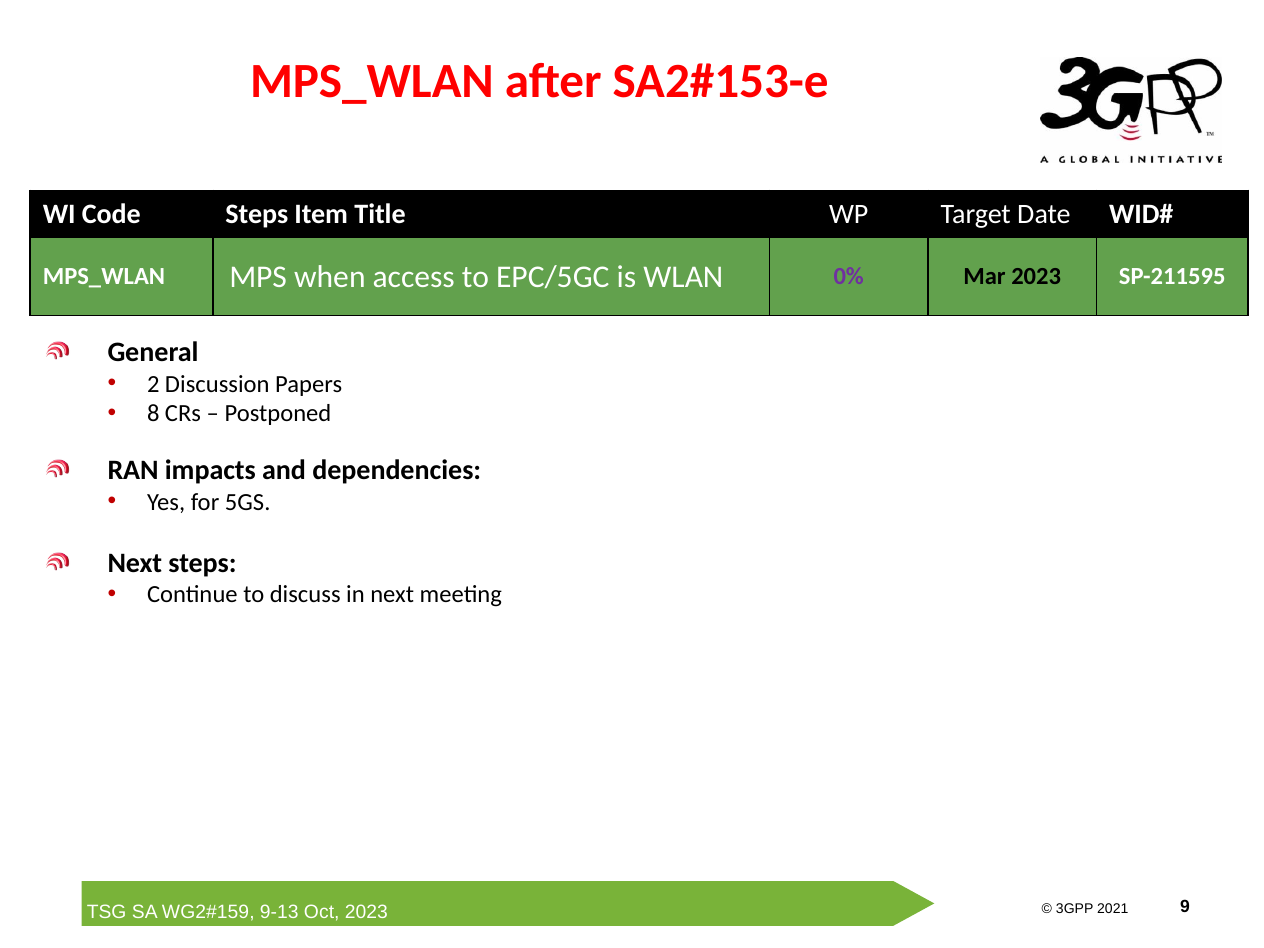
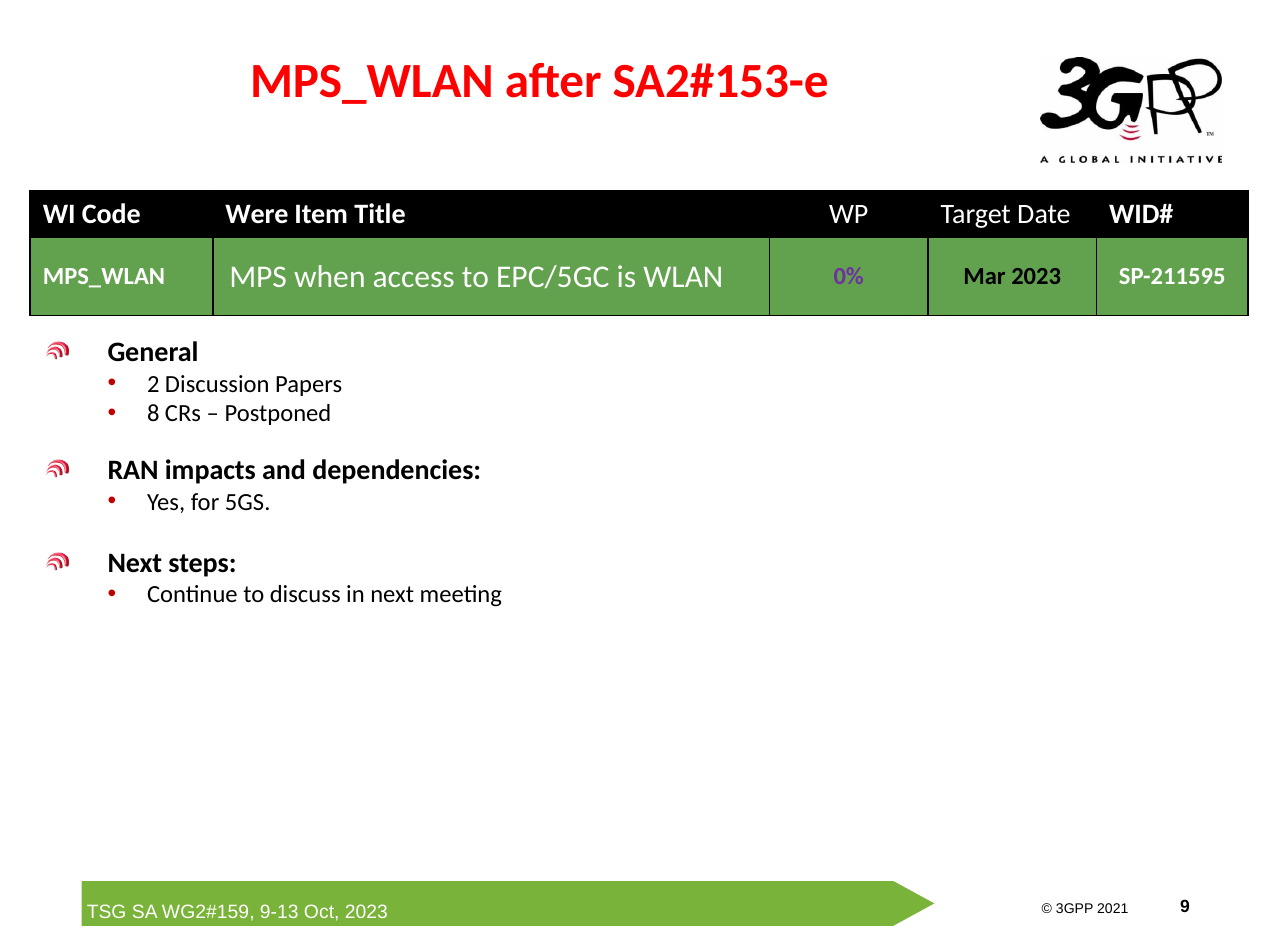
Code Steps: Steps -> Were
